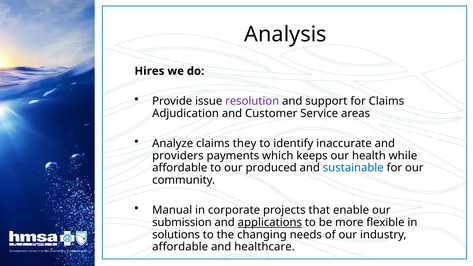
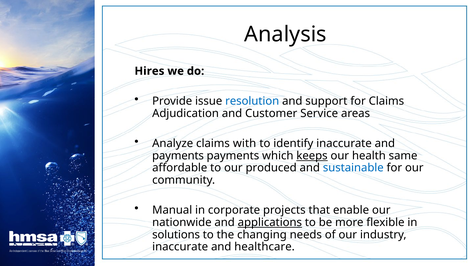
resolution colour: purple -> blue
they: they -> with
providers at (178, 156): providers -> payments
keeps underline: none -> present
while: while -> same
submission: submission -> nationwide
affordable at (180, 247): affordable -> inaccurate
